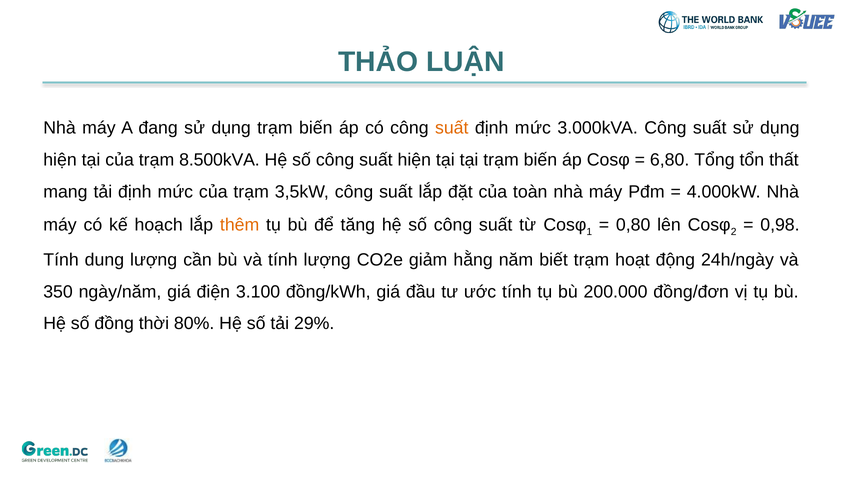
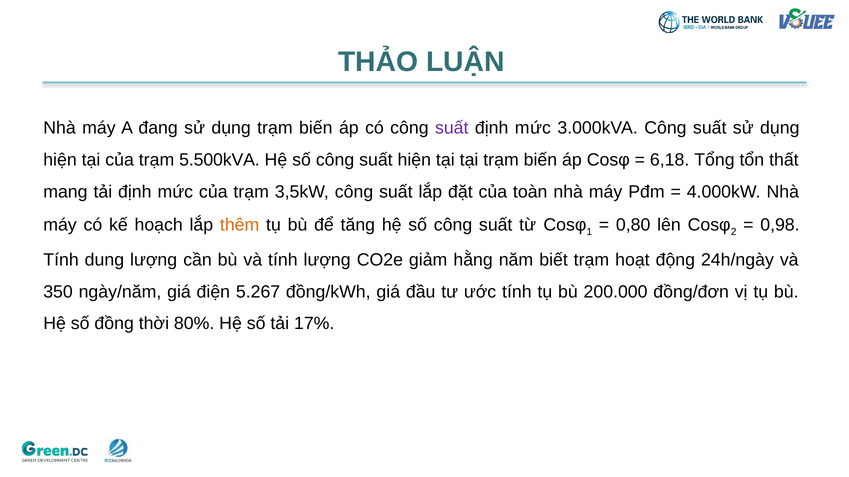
suất at (452, 128) colour: orange -> purple
8.500kVA: 8.500kVA -> 5.500kVA
6,80: 6,80 -> 6,18
3.100: 3.100 -> 5.267
29%: 29% -> 17%
